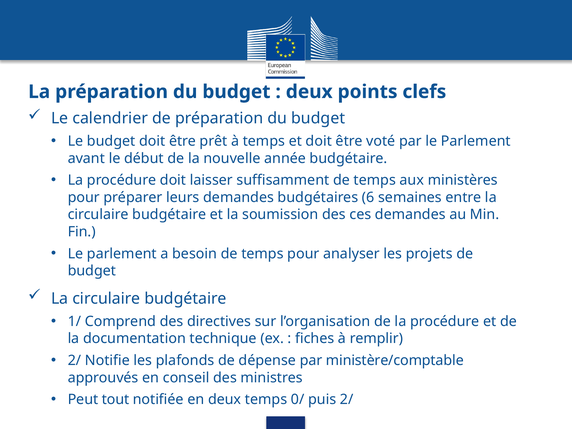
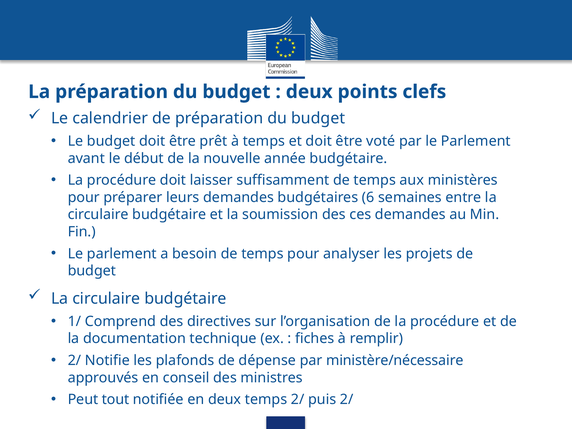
ministère/comptable: ministère/comptable -> ministère/nécessaire
temps 0/: 0/ -> 2/
